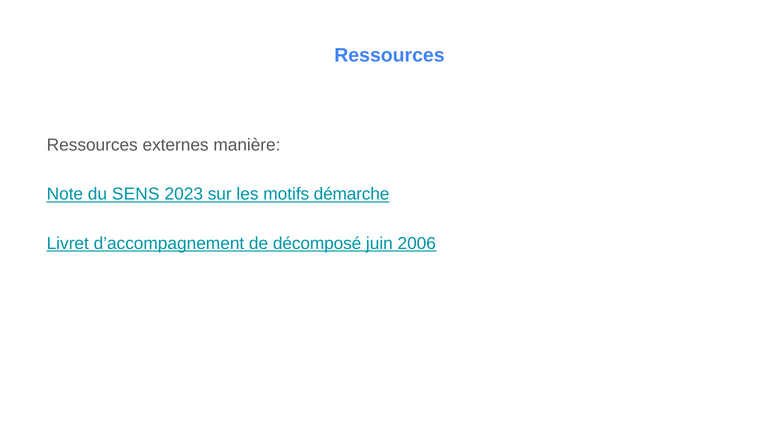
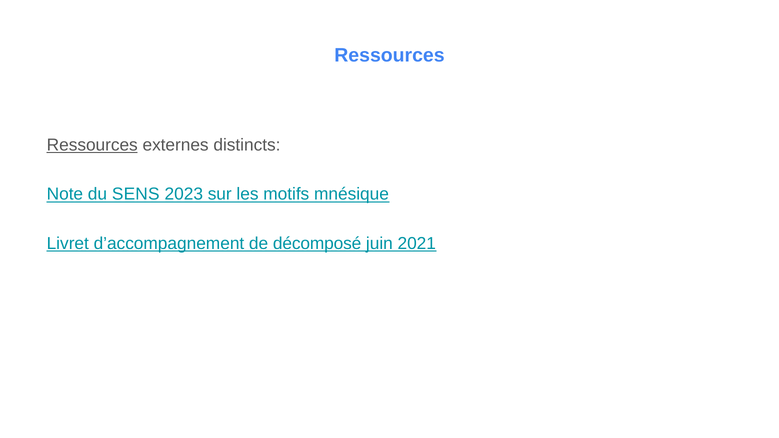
Ressources at (92, 145) underline: none -> present
manière: manière -> distincts
démarche: démarche -> mnésique
2006: 2006 -> 2021
